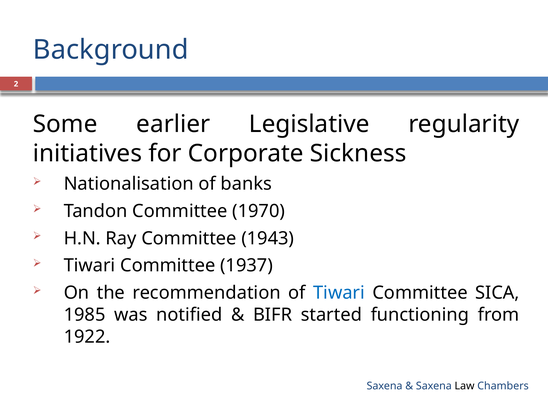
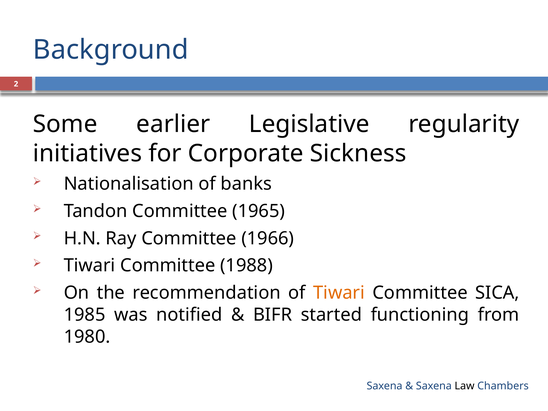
1970: 1970 -> 1965
1943: 1943 -> 1966
1937: 1937 -> 1988
Tiwari at (339, 293) colour: blue -> orange
1922: 1922 -> 1980
